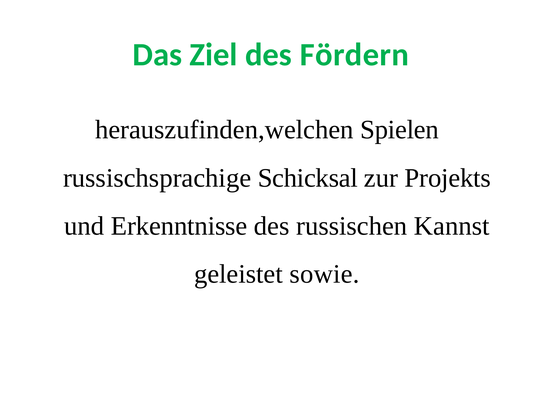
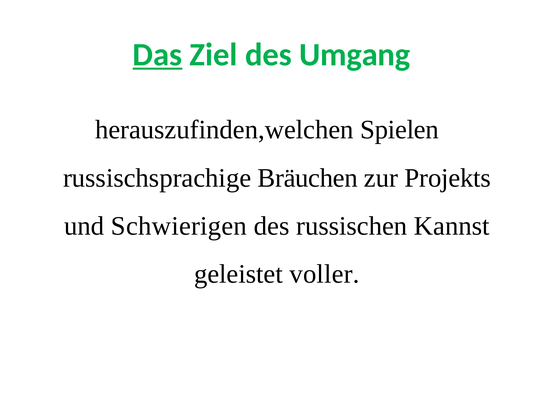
Das underline: none -> present
Fördern: Fördern -> Umgang
Schicksal: Schicksal -> Bräuchen
Erkenntnisse: Erkenntnisse -> Schwierigen
sowie: sowie -> voller
